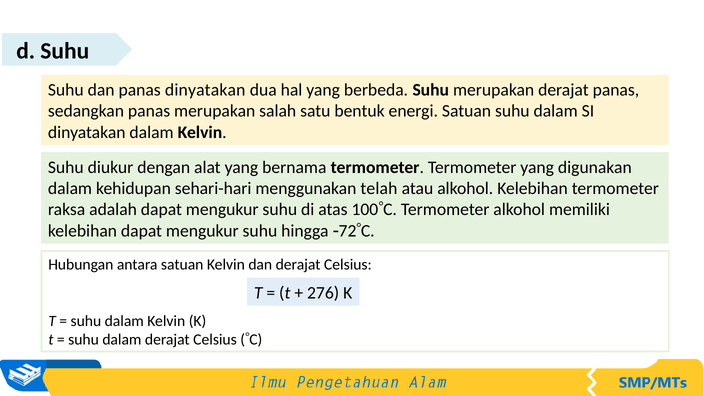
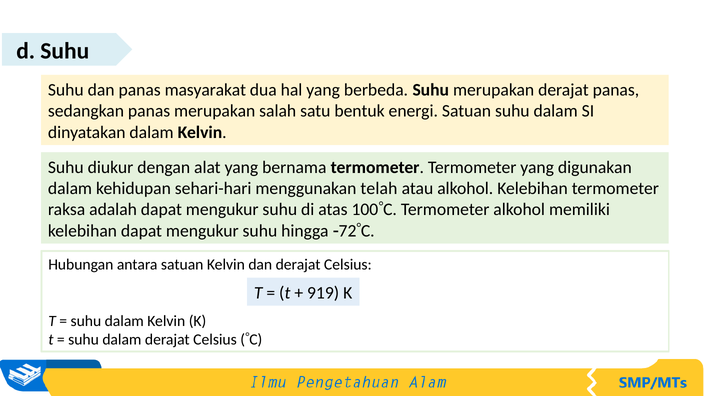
panas dinyatakan: dinyatakan -> masyarakat
276: 276 -> 919
